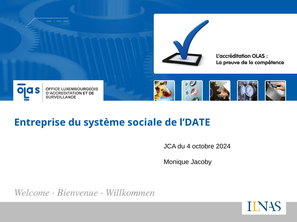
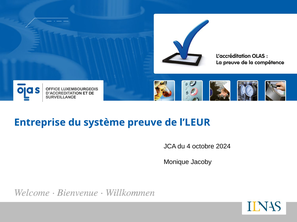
sociale: sociale -> preuve
l’DATE: l’DATE -> l’LEUR
